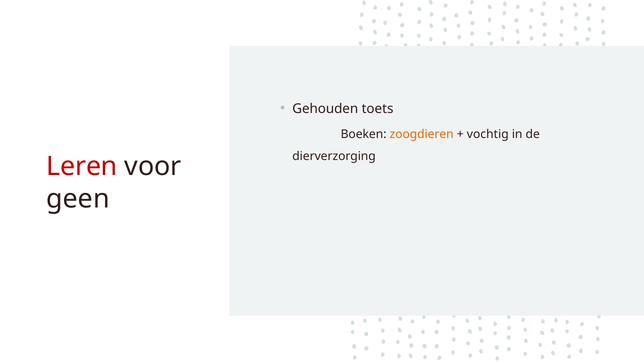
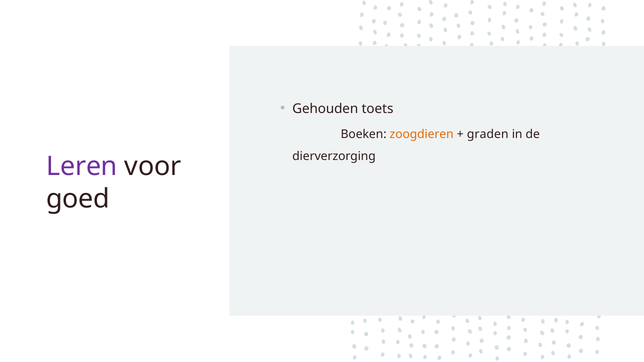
vochtig: vochtig -> graden
Leren colour: red -> purple
geen: geen -> goed
